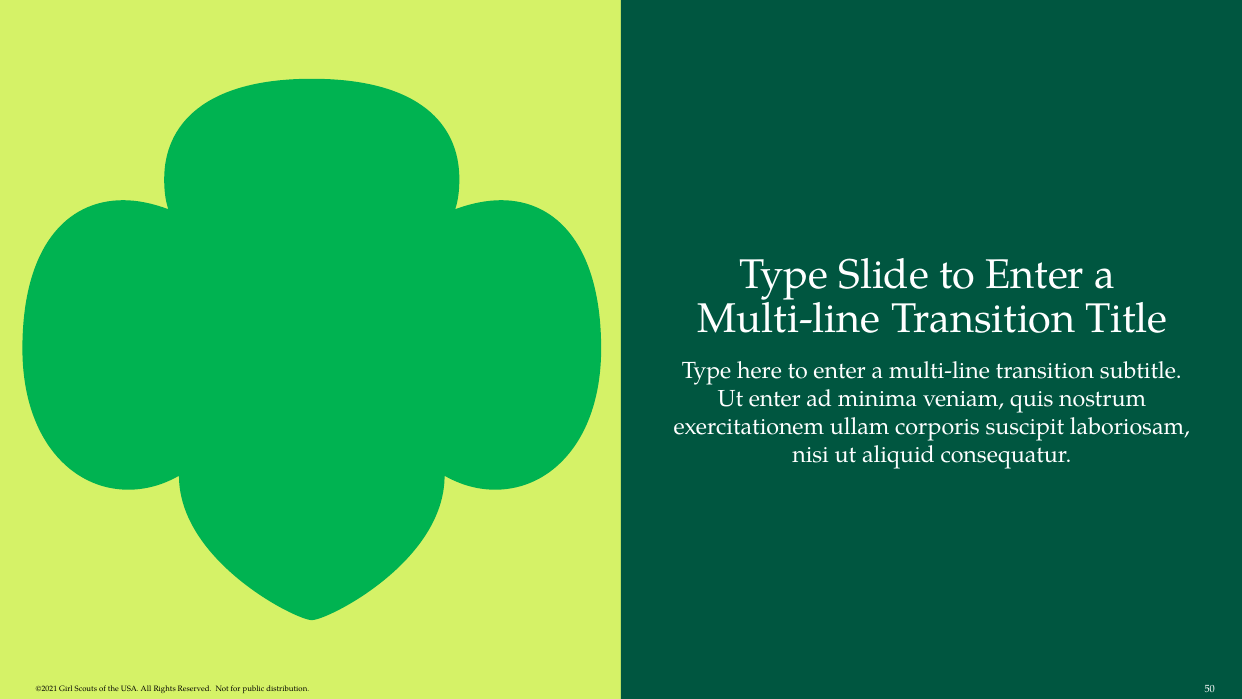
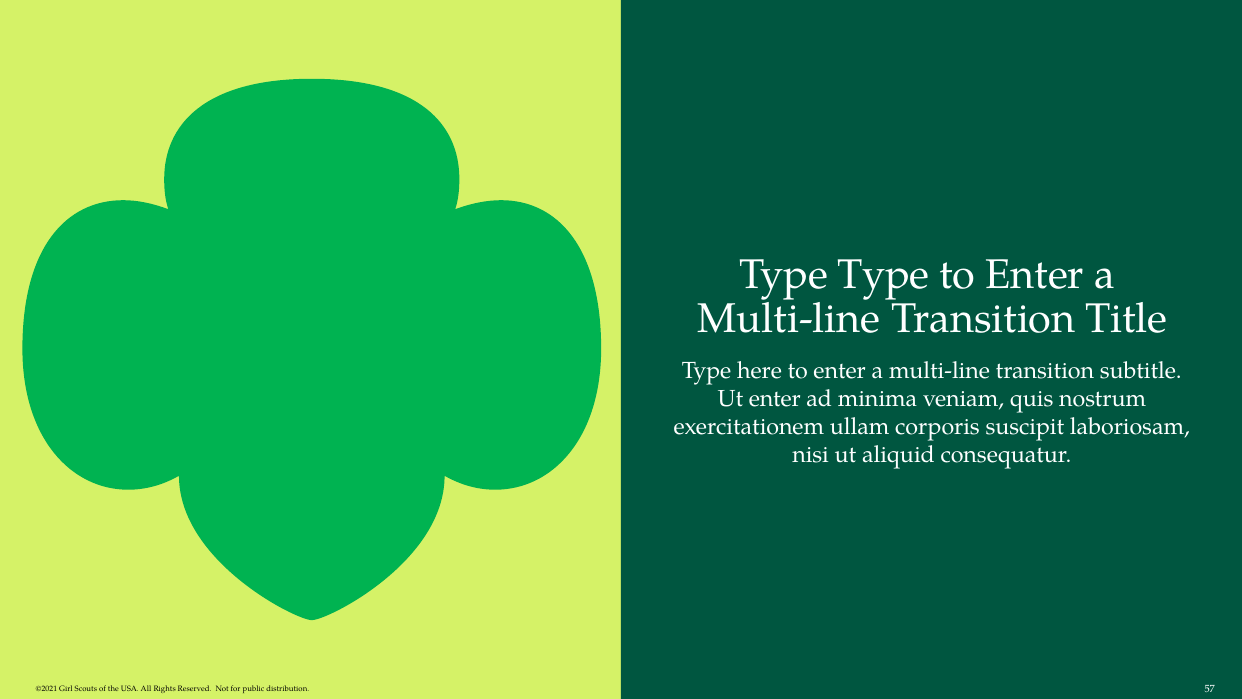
Type Slide: Slide -> Type
50: 50 -> 57
